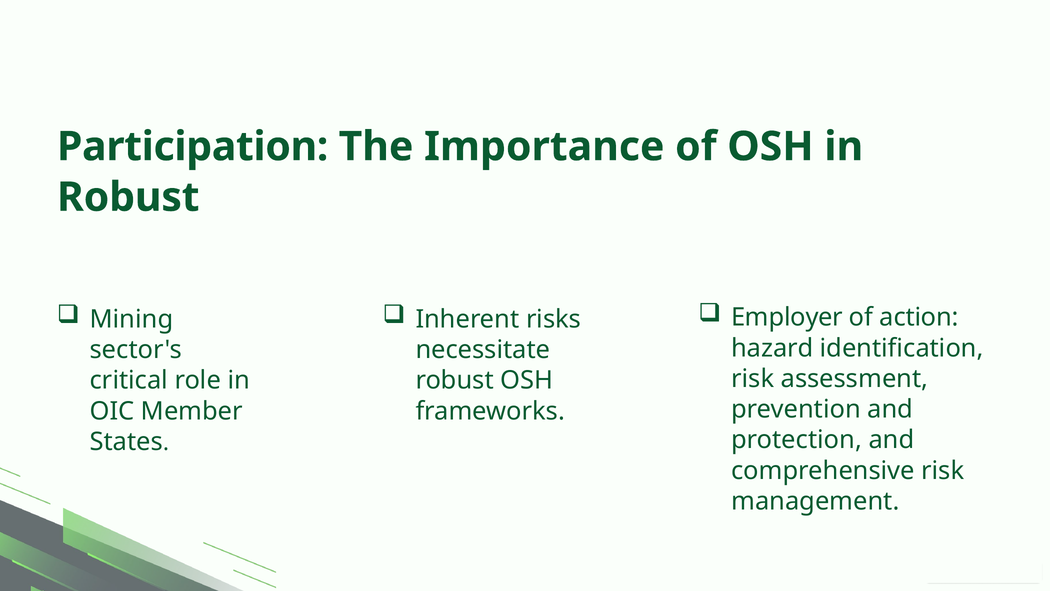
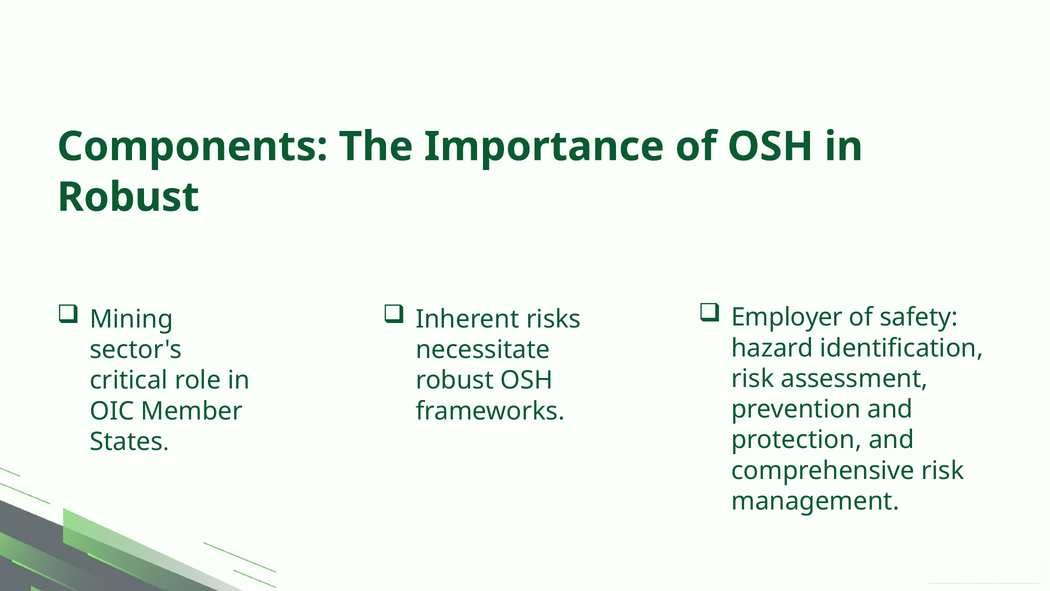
Participation: Participation -> Components
action: action -> safety
